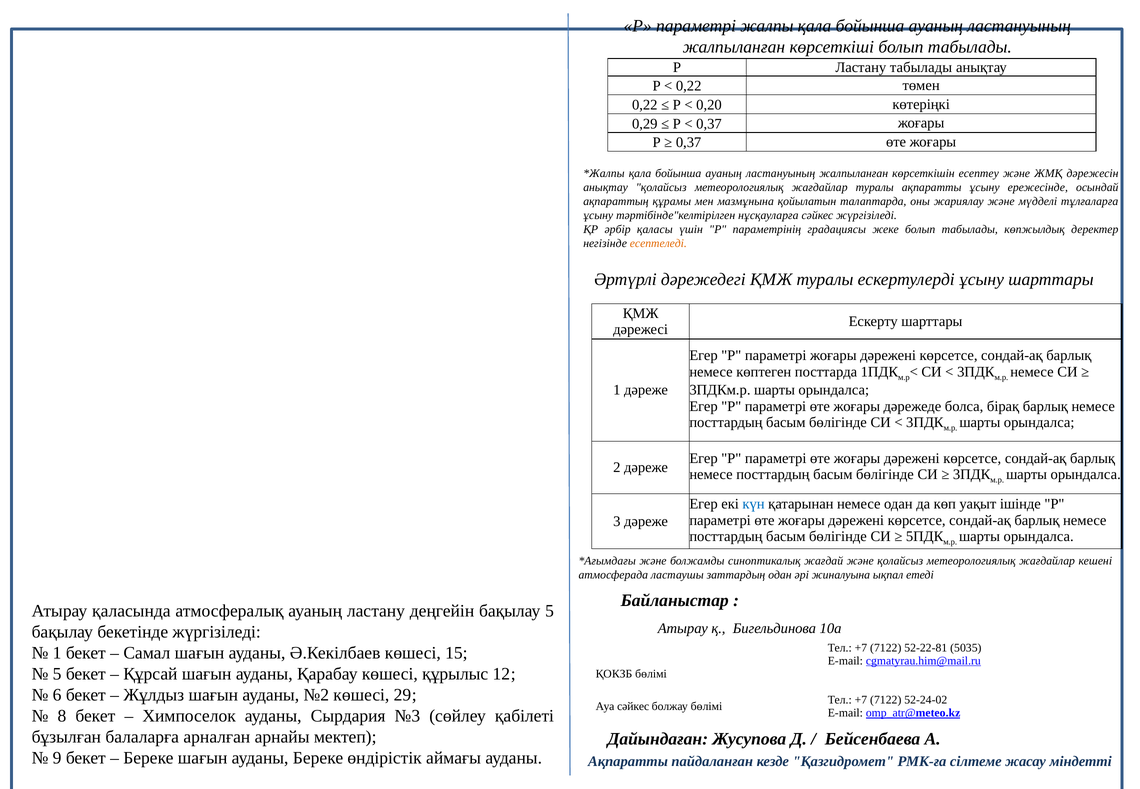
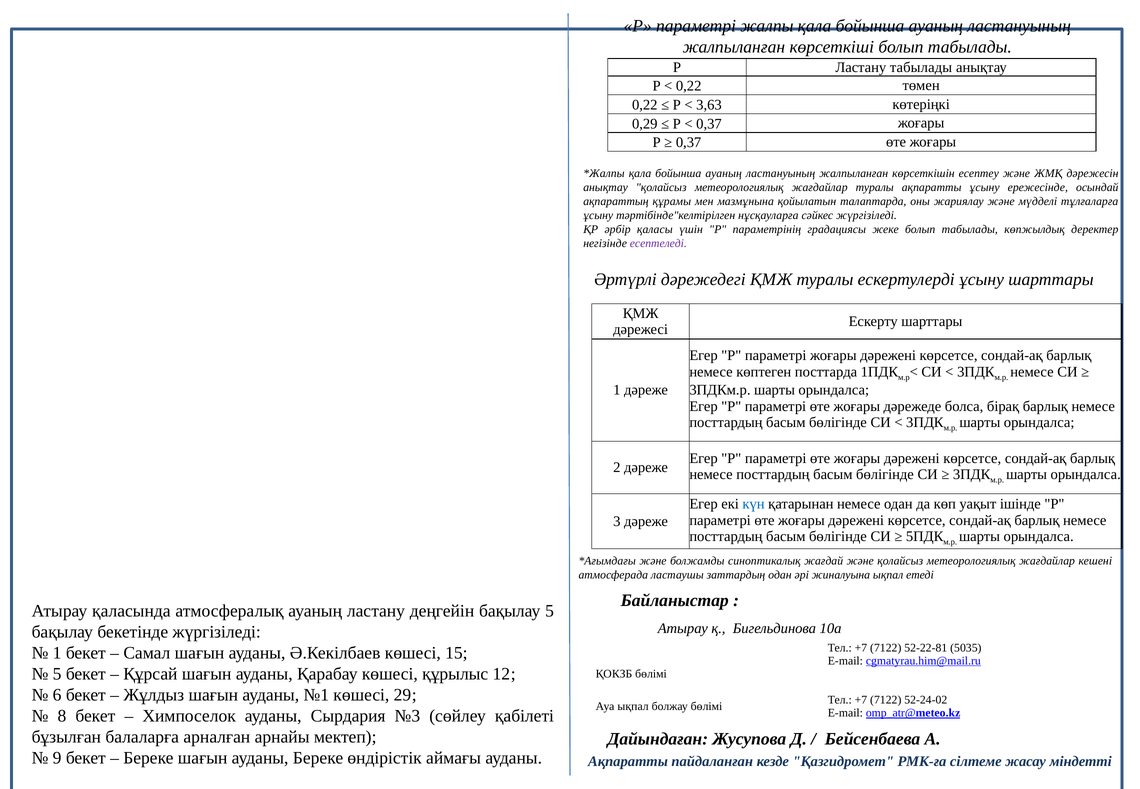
0,20: 0,20 -> 3,63
есептеледі colour: orange -> purple
№2: №2 -> №1
Ауа сәйкес: сәйкес -> ықпал
